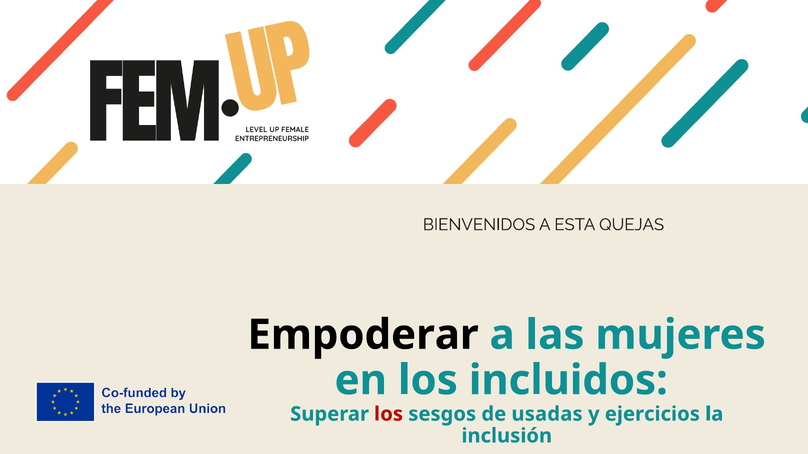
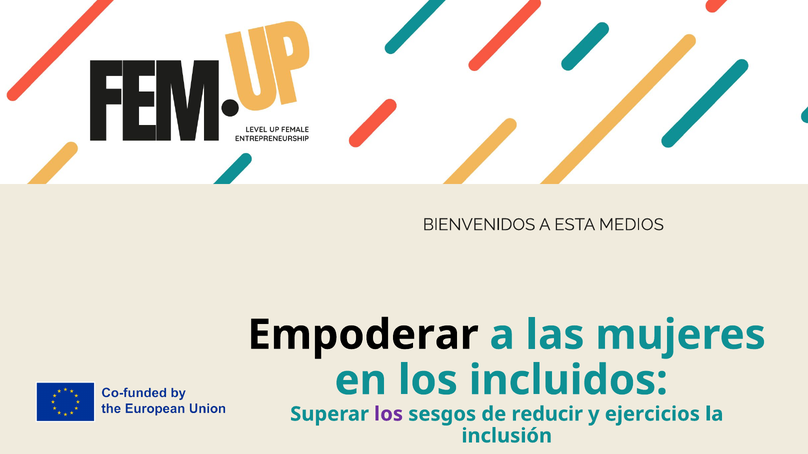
QUEJAS: QUEJAS -> MEDIOS
los at (389, 414) colour: red -> purple
usadas: usadas -> reducir
